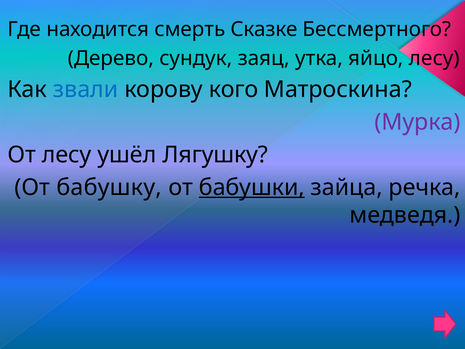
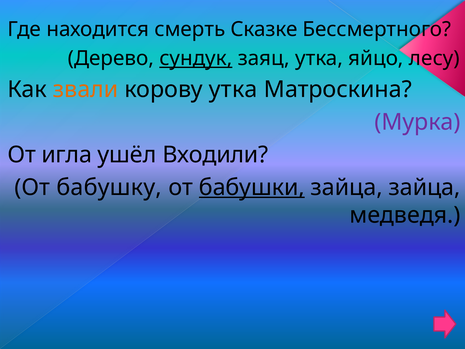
сундук underline: none -> present
звали colour: blue -> orange
корову кого: кого -> утка
От лесу: лесу -> игла
Лягушку: Лягушку -> Входили
зайца речка: речка -> зайца
